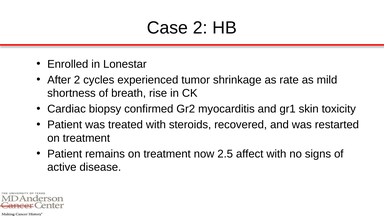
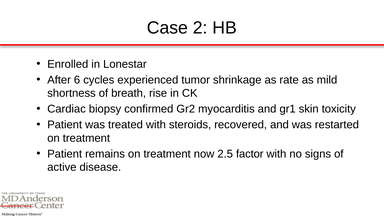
After 2: 2 -> 6
affect: affect -> factor
